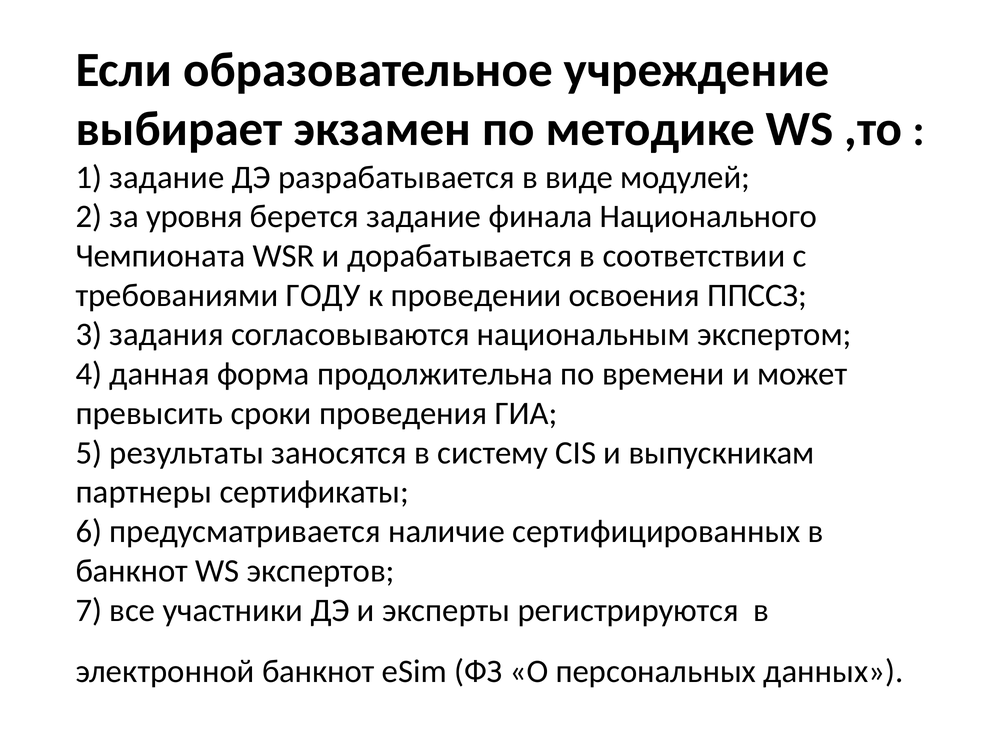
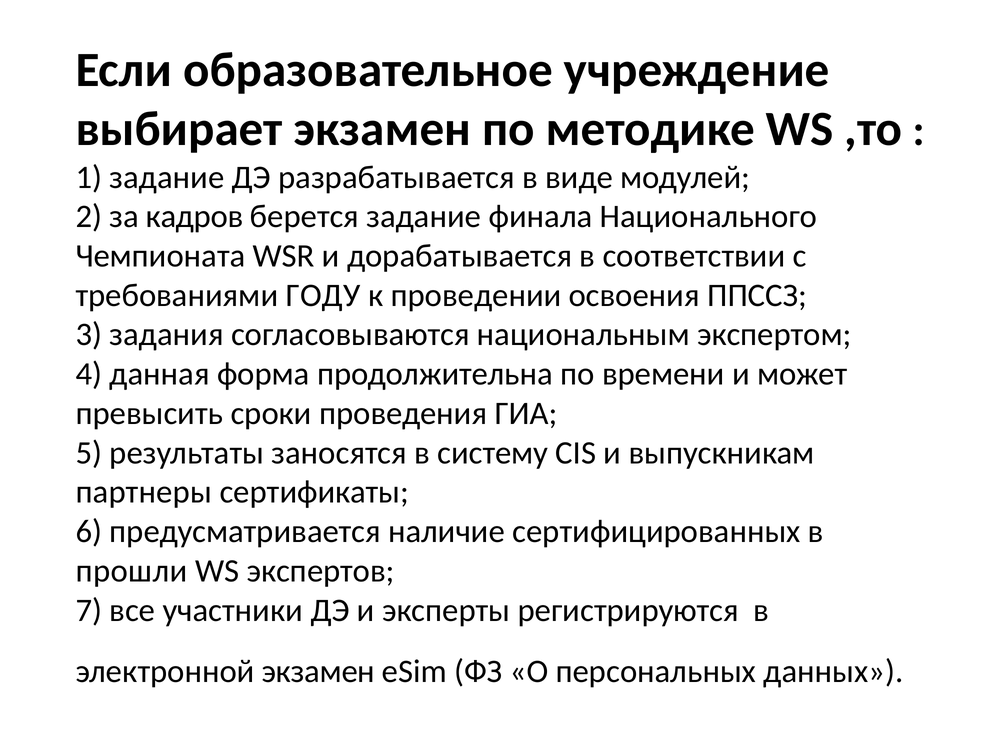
уровня: уровня -> кадров
банкнот at (132, 570): банкнот -> прошли
электронной банкнот: банкнот -> экзамен
